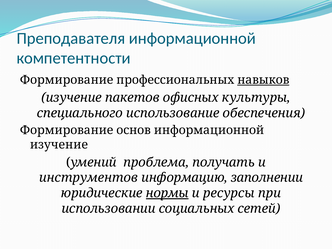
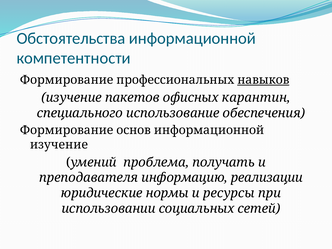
Преподавателя: Преподавателя -> Обстоятельства
культуры: культуры -> карантин
инструментов: инструментов -> преподавателя
заполнении: заполнении -> реализации
нормы underline: present -> none
